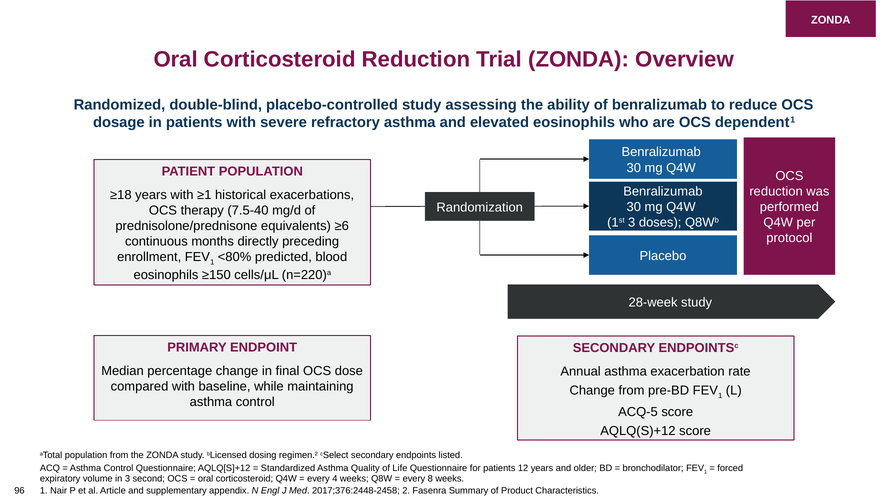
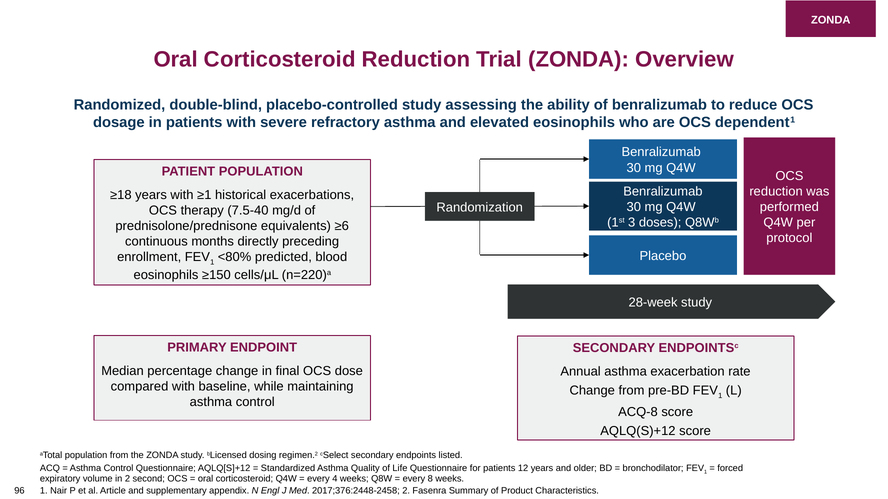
ACQ-5: ACQ-5 -> ACQ-8
in 3: 3 -> 2
